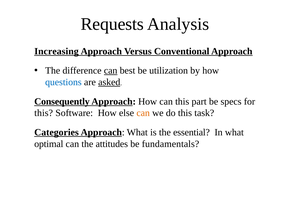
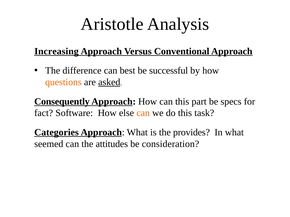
Requests: Requests -> Aristotle
can at (111, 71) underline: present -> none
utilization: utilization -> successful
questions colour: blue -> orange
this at (44, 113): this -> fact
essential: essential -> provides
optimal: optimal -> seemed
fundamentals: fundamentals -> consideration
